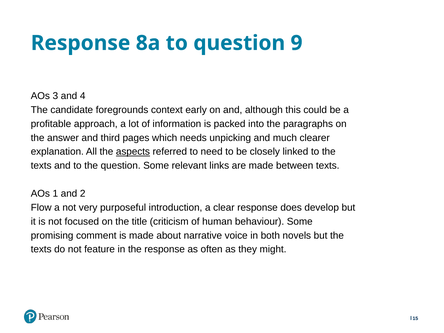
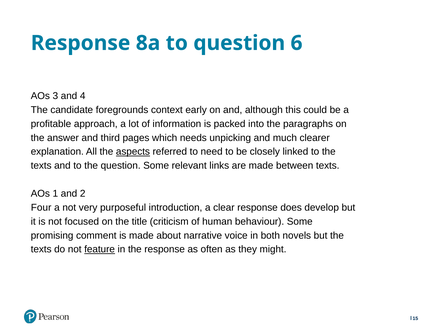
9: 9 -> 6
Flow: Flow -> Four
feature underline: none -> present
